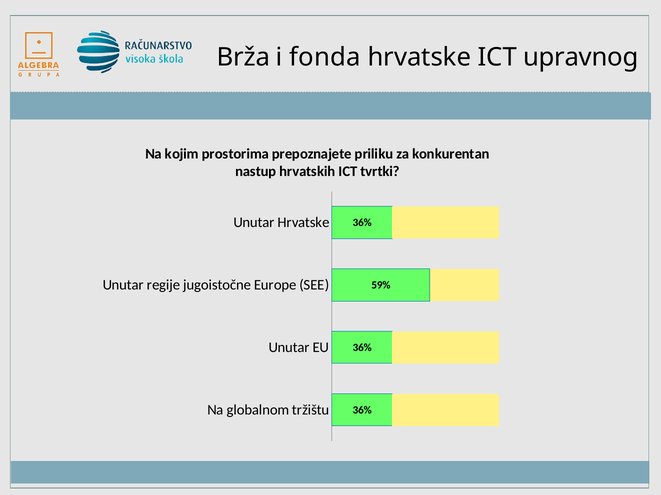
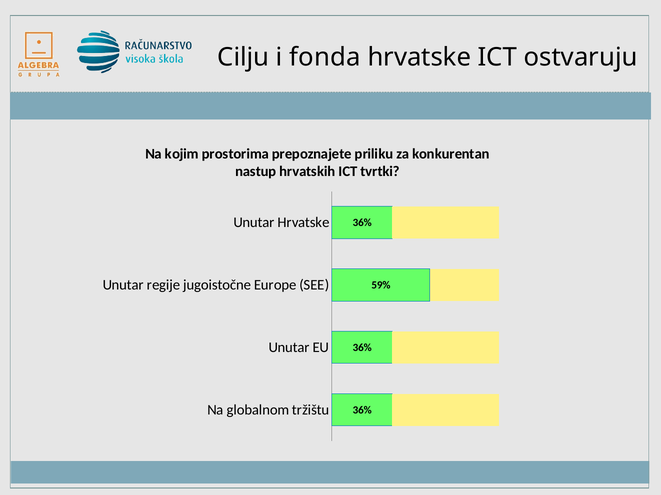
Brža: Brža -> Cilju
upravnog: upravnog -> ostvaruju
